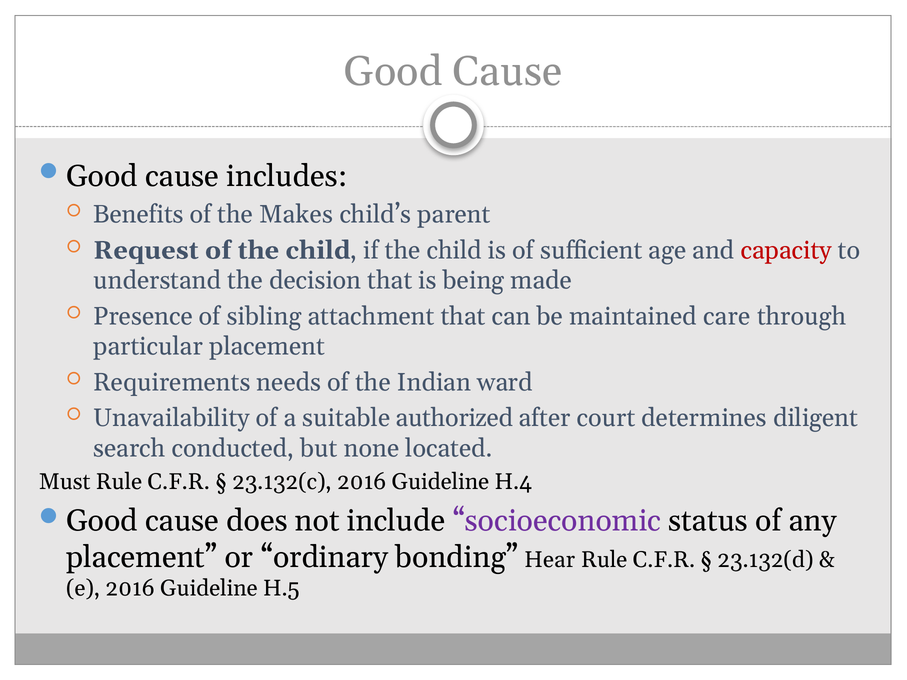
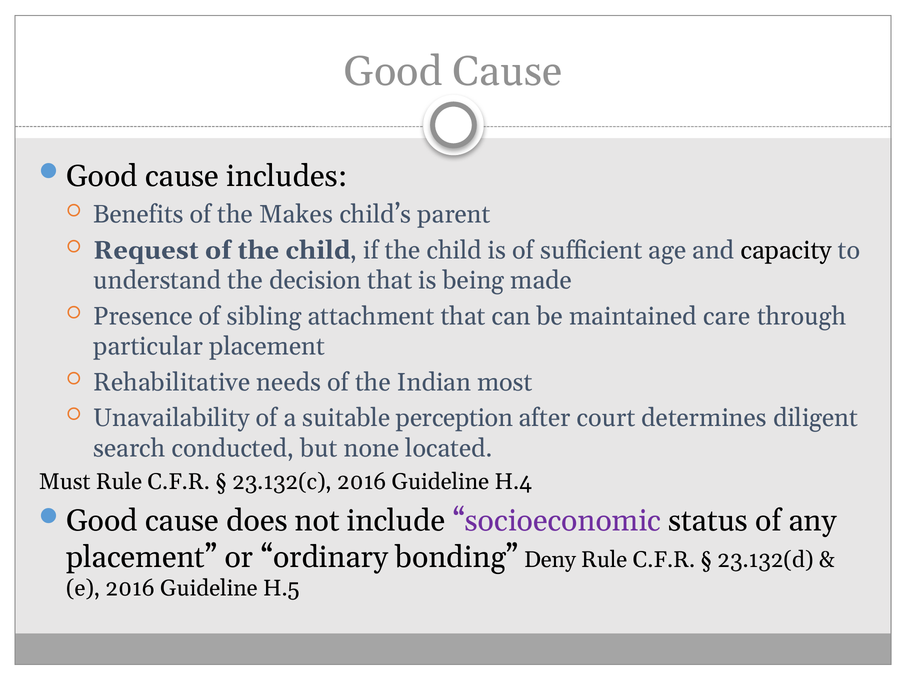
capacity colour: red -> black
Requirements: Requirements -> Rehabilitative
ward: ward -> most
authorized: authorized -> perception
Hear: Hear -> Deny
